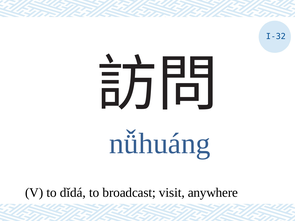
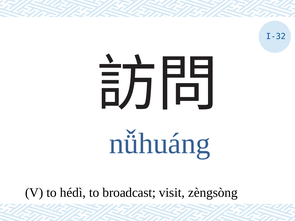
dǐdá: dǐdá -> hédì
anywhere: anywhere -> zèngsòng
